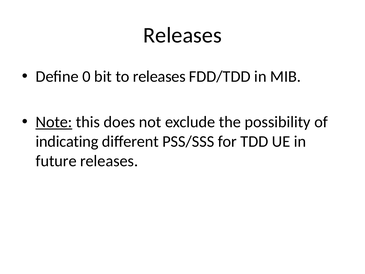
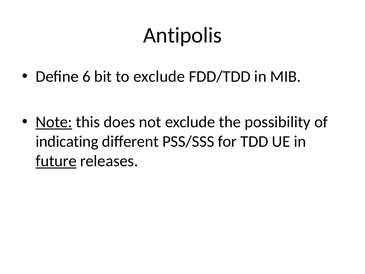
Releases at (182, 35): Releases -> Antipolis
0: 0 -> 6
to releases: releases -> exclude
future underline: none -> present
